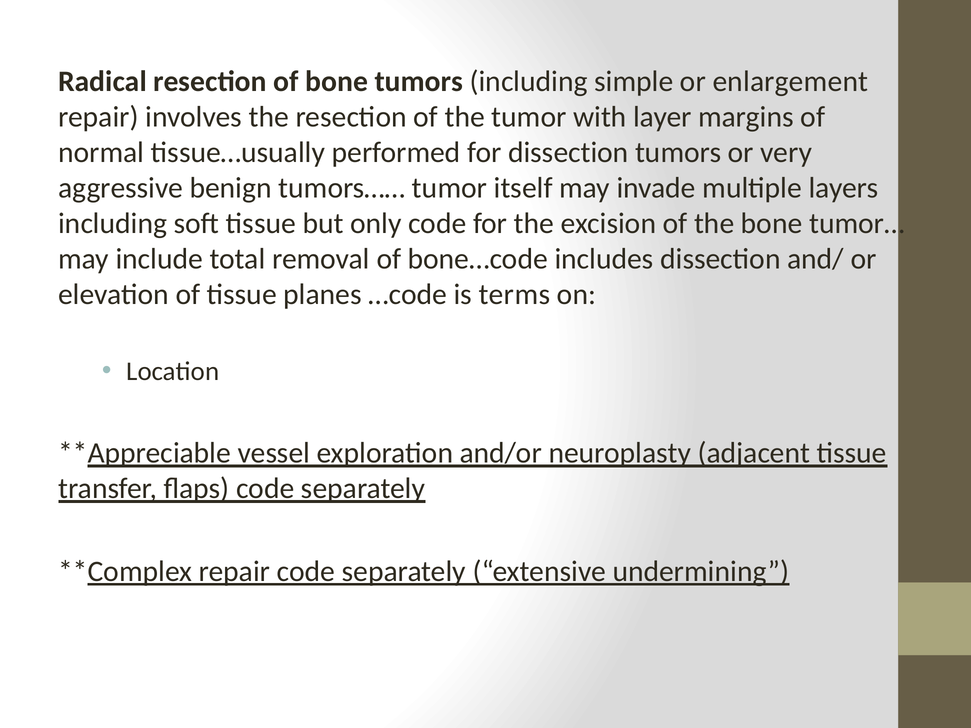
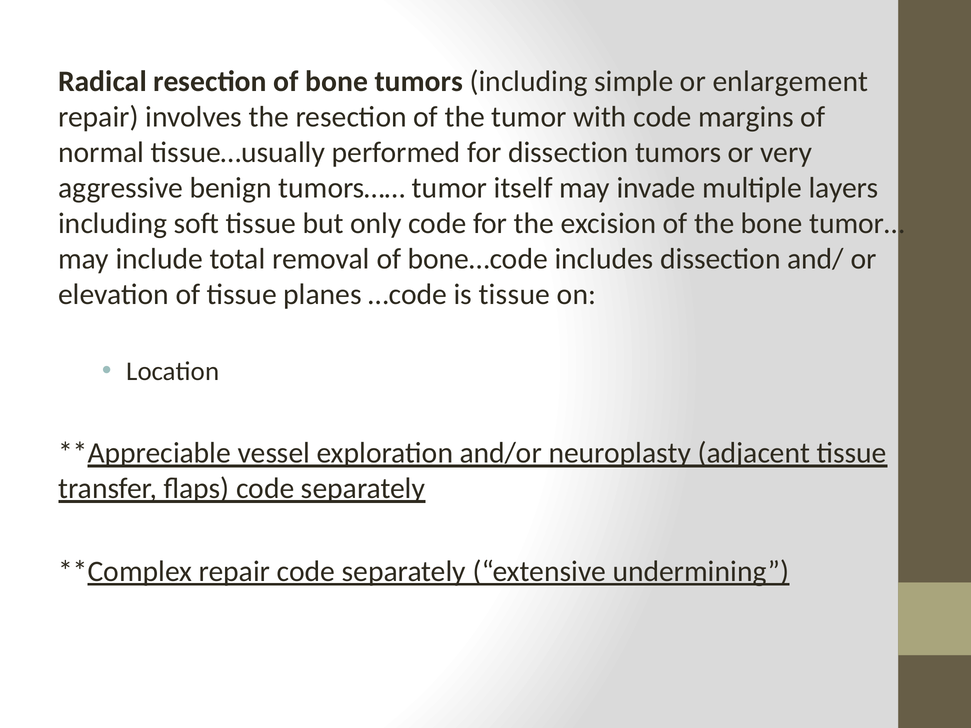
with layer: layer -> code
is terms: terms -> tissue
